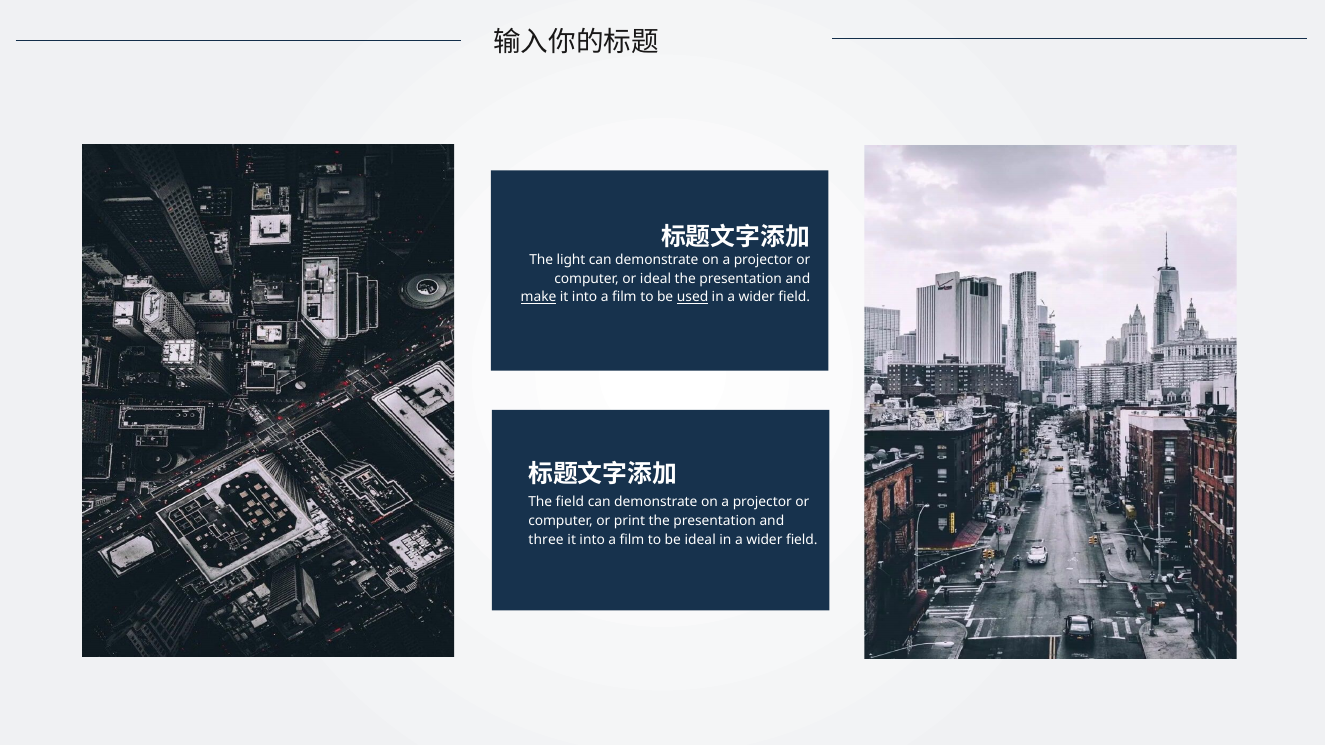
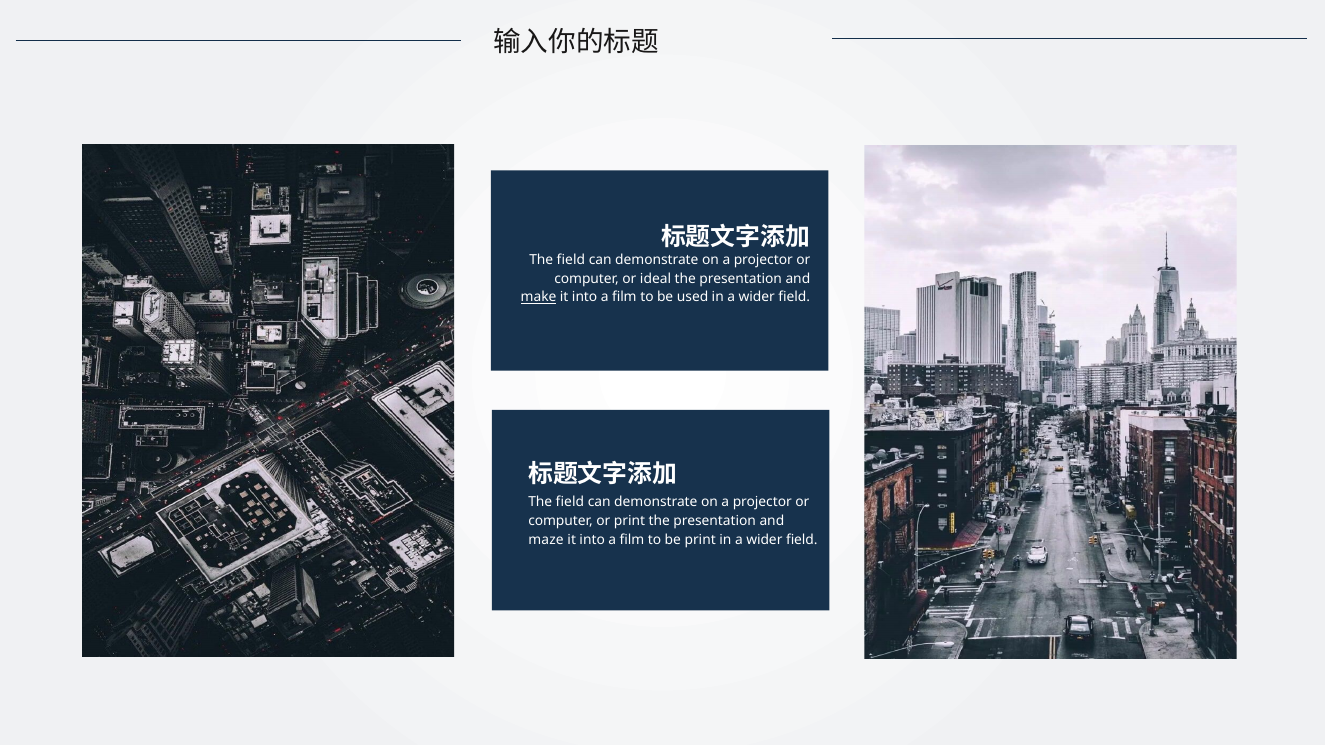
light at (571, 260): light -> field
used underline: present -> none
three: three -> maze
be ideal: ideal -> print
